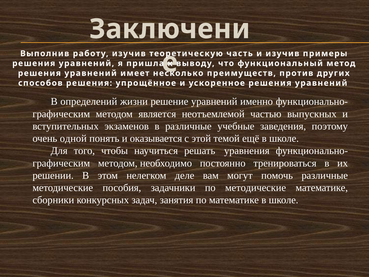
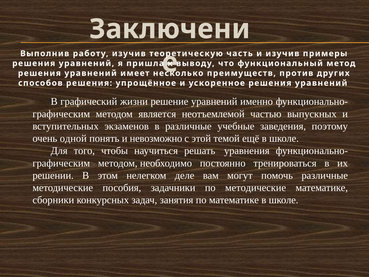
определений: определений -> графический
оказывается: оказывается -> невозможно
